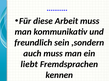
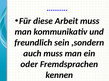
liebt: liebt -> oder
